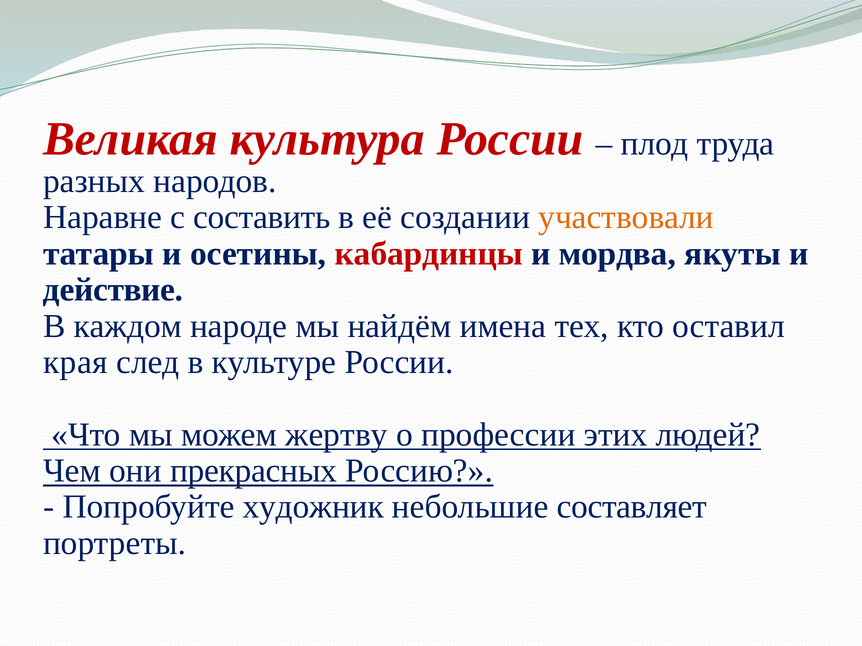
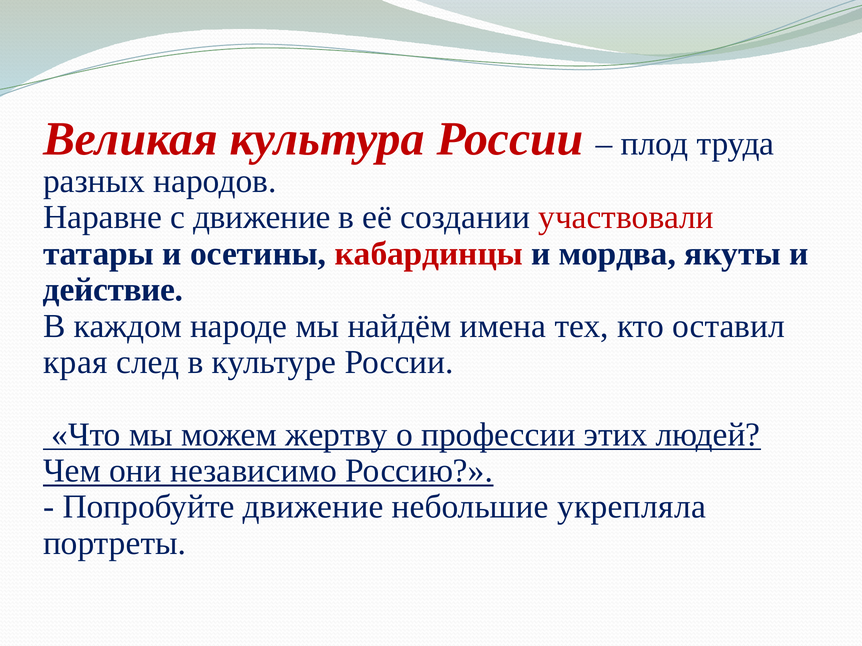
с составить: составить -> движение
участвовали colour: orange -> red
прекрасных: прекрасных -> независимо
Попробуйте художник: художник -> движение
составляет: составляет -> укрепляла
